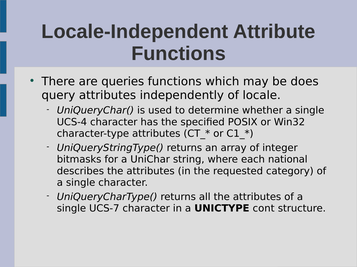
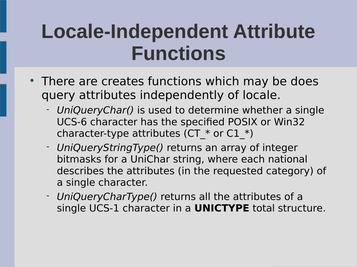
queries: queries -> creates
UCS-4: UCS-4 -> UCS-6
UCS-7: UCS-7 -> UCS-1
cont: cont -> total
